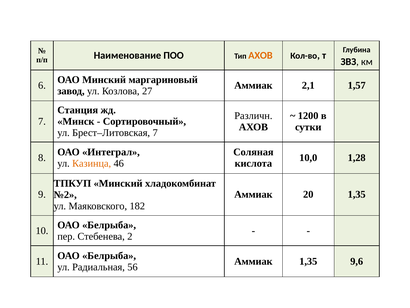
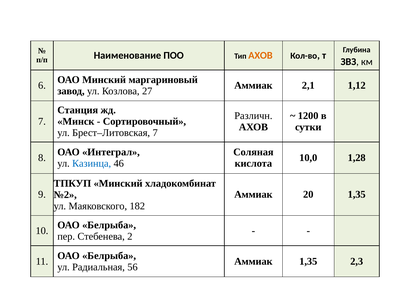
1,57: 1,57 -> 1,12
Казинца colour: orange -> blue
9,6: 9,6 -> 2,3
